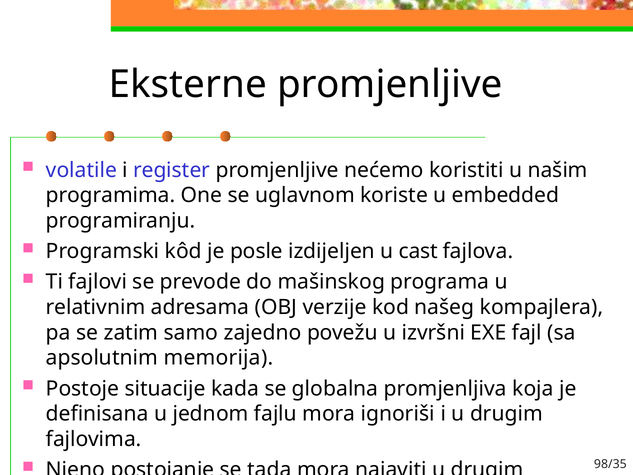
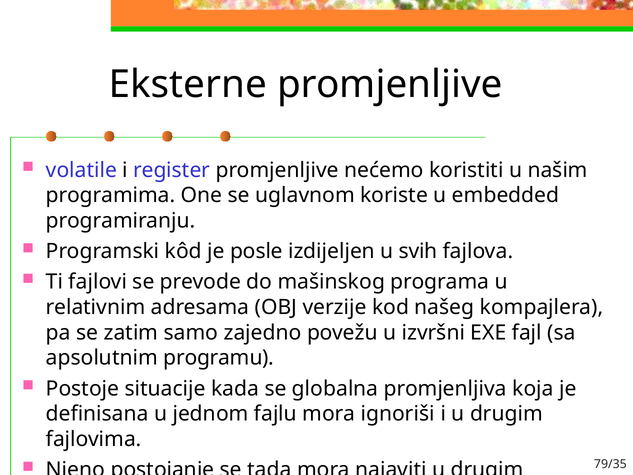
cast: cast -> svih
memorija: memorija -> programu
98/35: 98/35 -> 79/35
